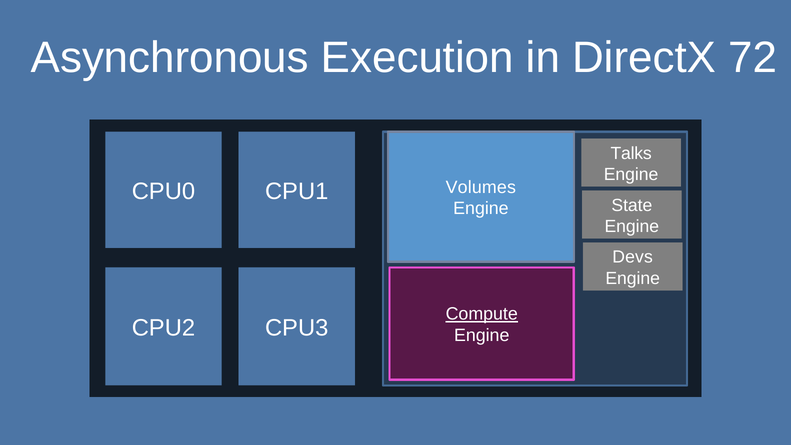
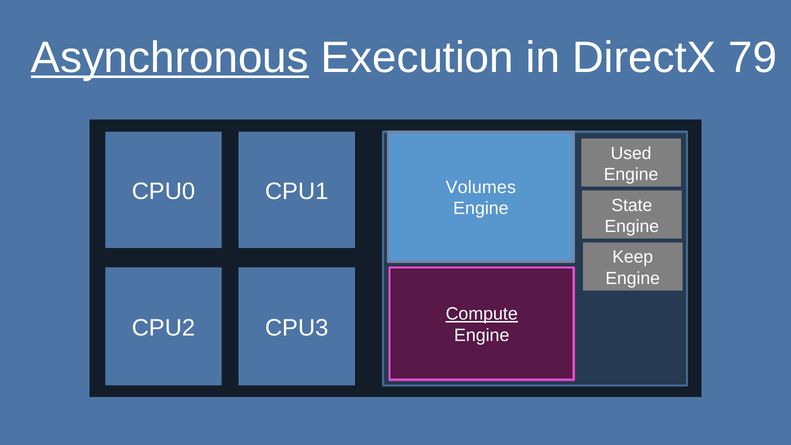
Asynchronous underline: none -> present
72: 72 -> 79
Talks: Talks -> Used
Devs: Devs -> Keep
